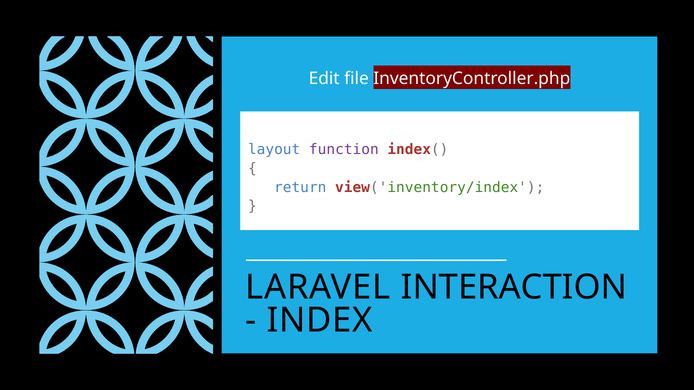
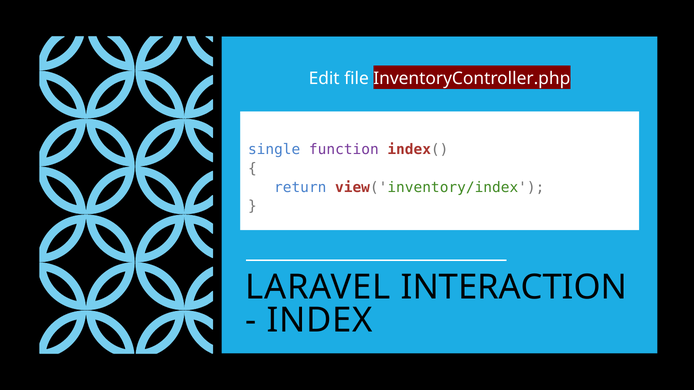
layout: layout -> single
